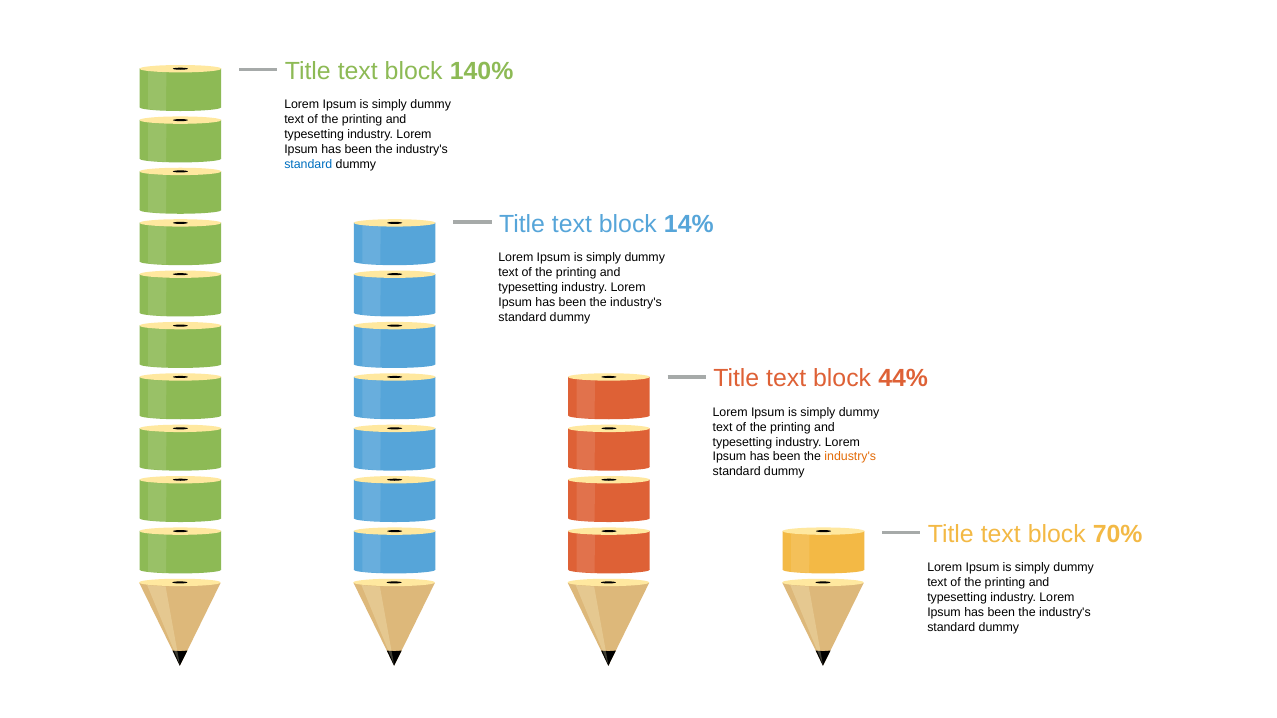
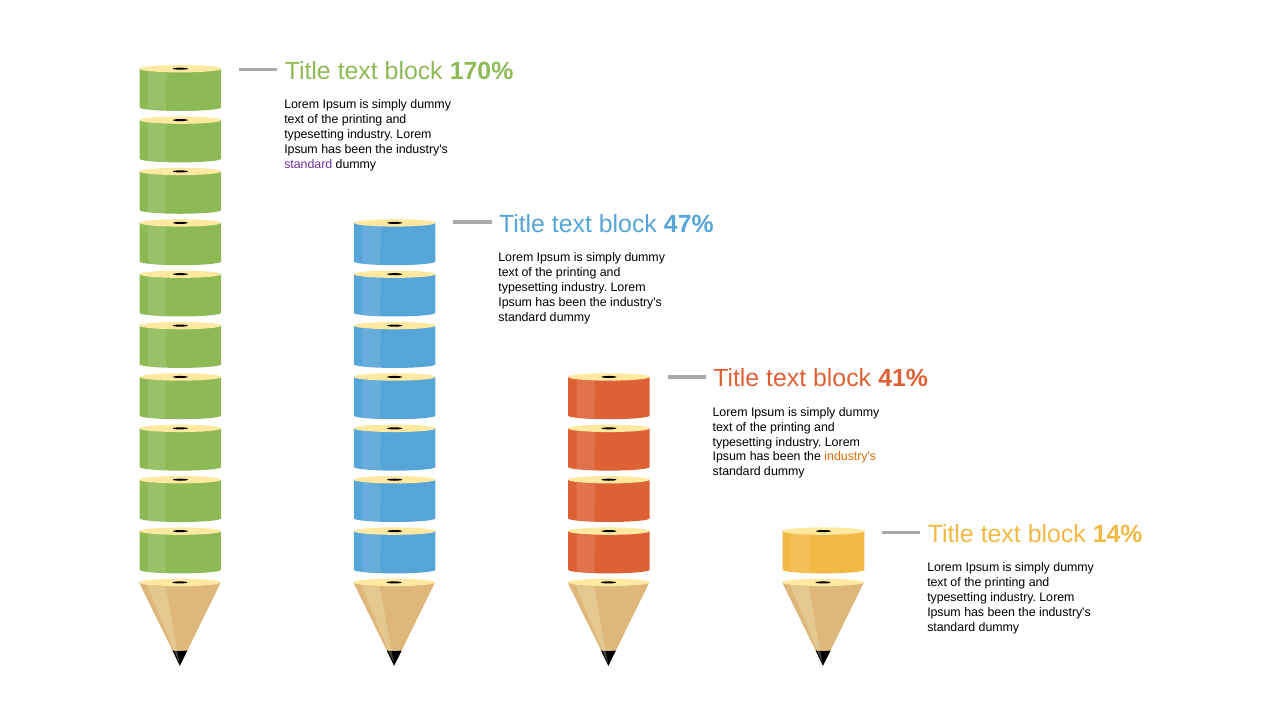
140%: 140% -> 170%
standard at (308, 164) colour: blue -> purple
14%: 14% -> 47%
44%: 44% -> 41%
70%: 70% -> 14%
